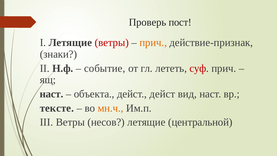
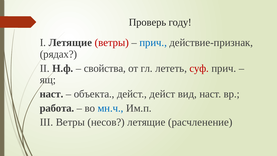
пост: пост -> году
прич at (153, 43) colour: orange -> blue
знаки: знаки -> рядах
событие: событие -> свойства
тексте: тексте -> работа
мн.ч colour: orange -> blue
центральной: центральной -> расчленение
